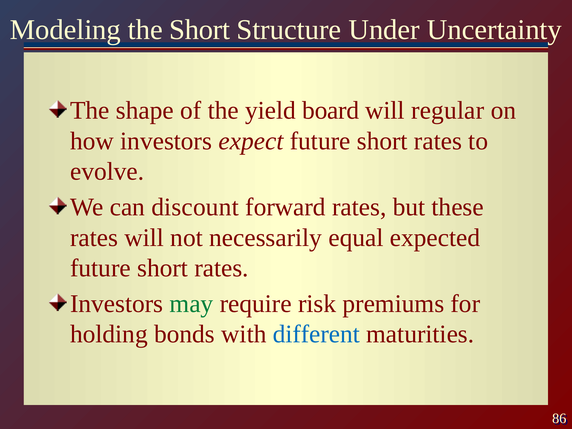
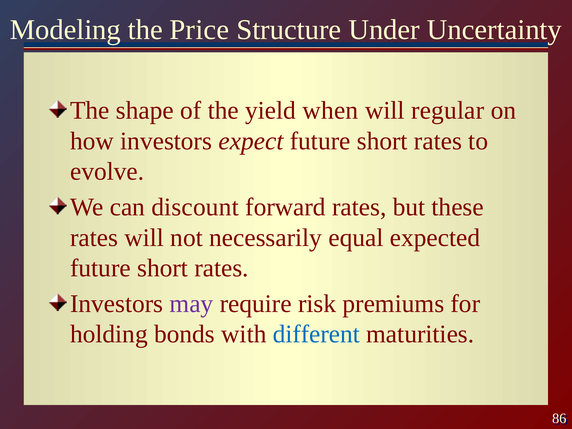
the Short: Short -> Price
board: board -> when
may colour: green -> purple
